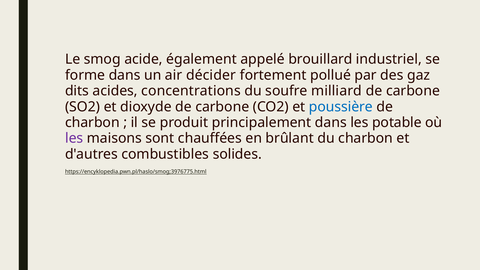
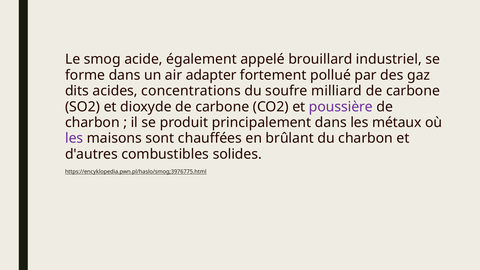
décider: décider -> adapter
poussière colour: blue -> purple
potable: potable -> métaux
